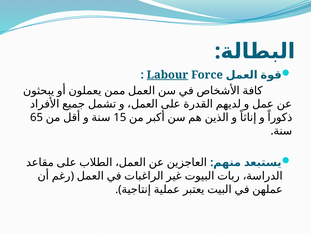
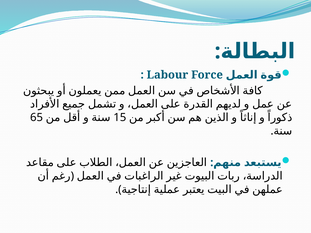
Labour underline: present -> none
